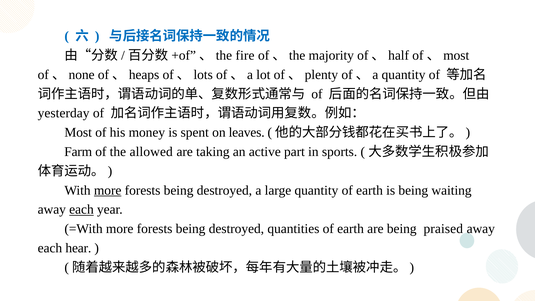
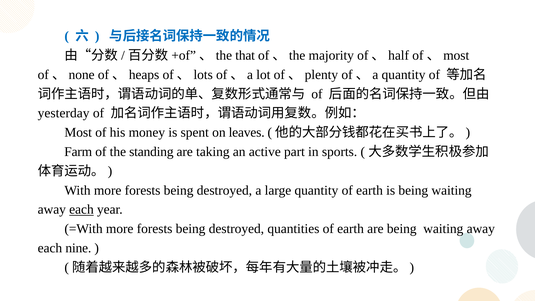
fire: fire -> that
allowed: allowed -> standing
more at (108, 190) underline: present -> none
are being praised: praised -> waiting
hear: hear -> nine
